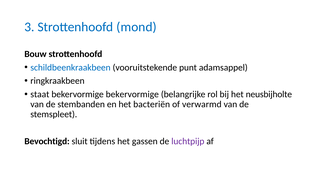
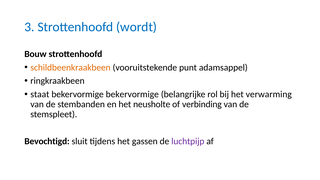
mond: mond -> wordt
schildbeenkraakbeen colour: blue -> orange
neusbijholte: neusbijholte -> verwarming
bacteriën: bacteriën -> neusholte
verwarmd: verwarmd -> verbinding
